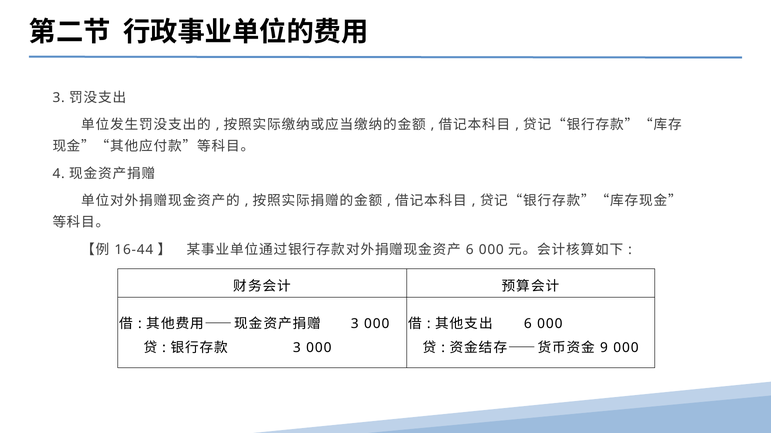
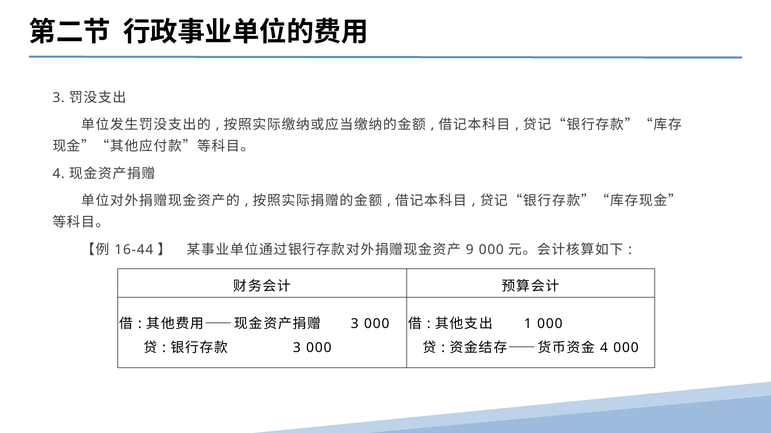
6 at (470, 250): 6 -> 9
6 at (528, 324): 6 -> 1
9 at (604, 348): 9 -> 4
